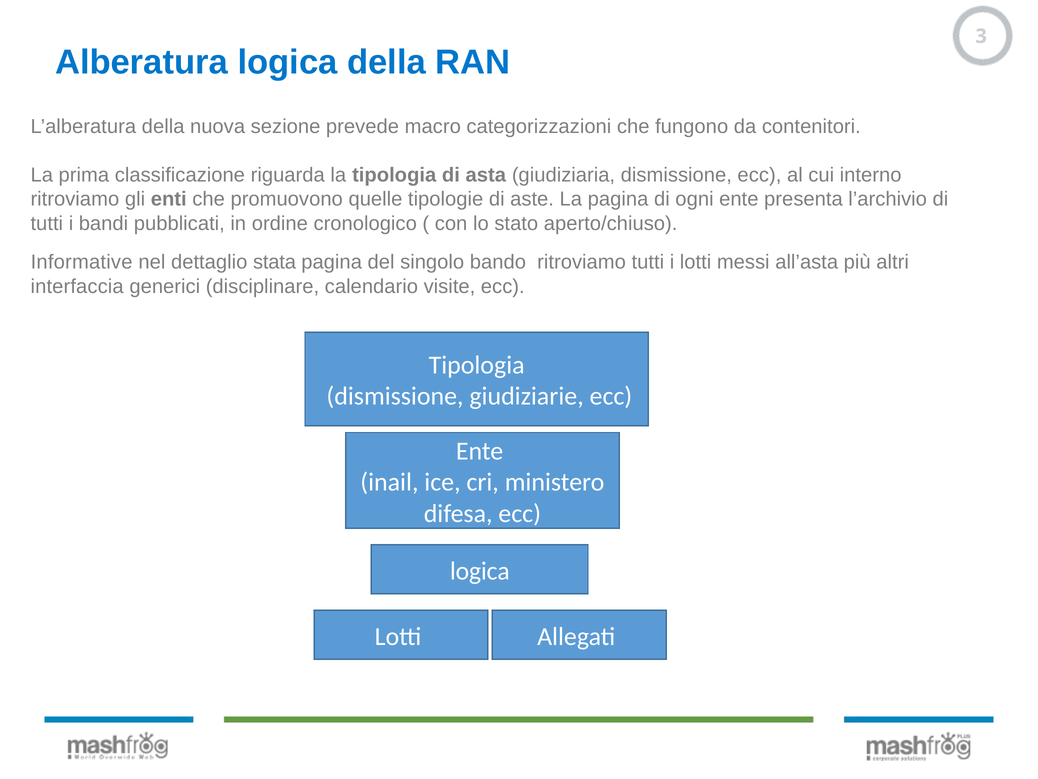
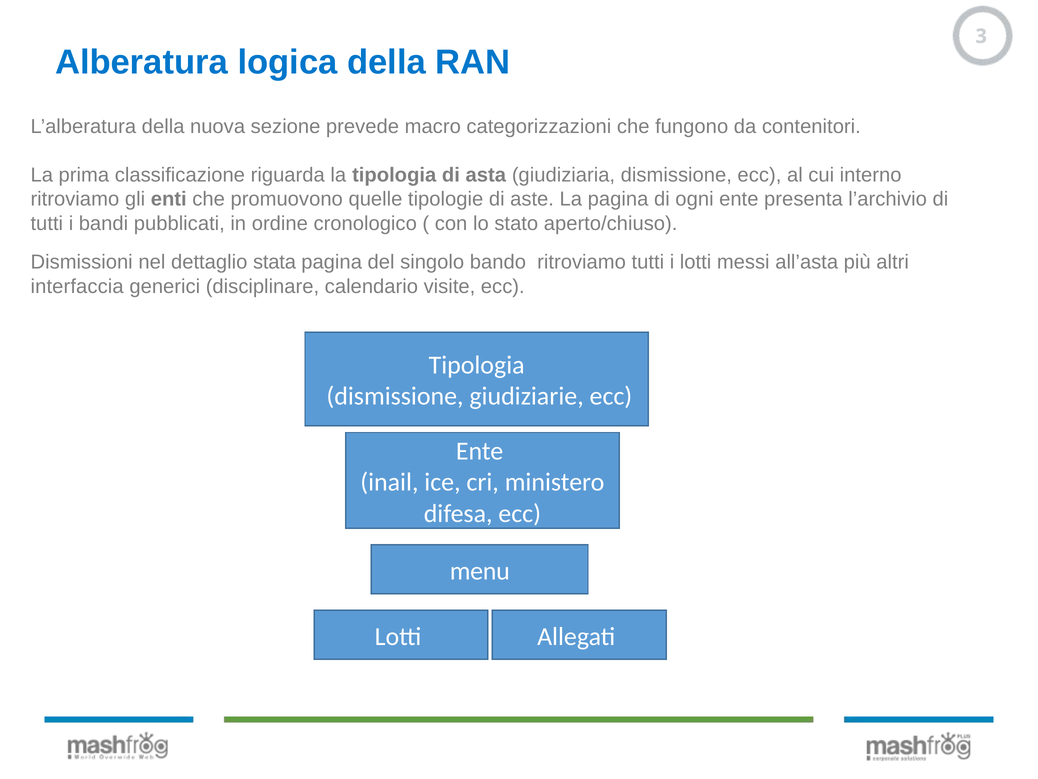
Informative: Informative -> Dismissioni
logica at (480, 571): logica -> menu
